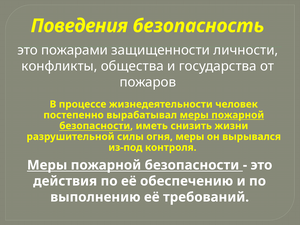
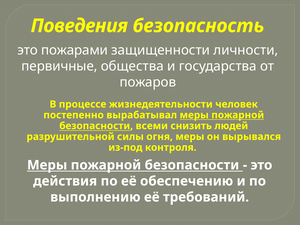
конфликты: конфликты -> первичные
иметь: иметь -> всеми
жизни: жизни -> людей
